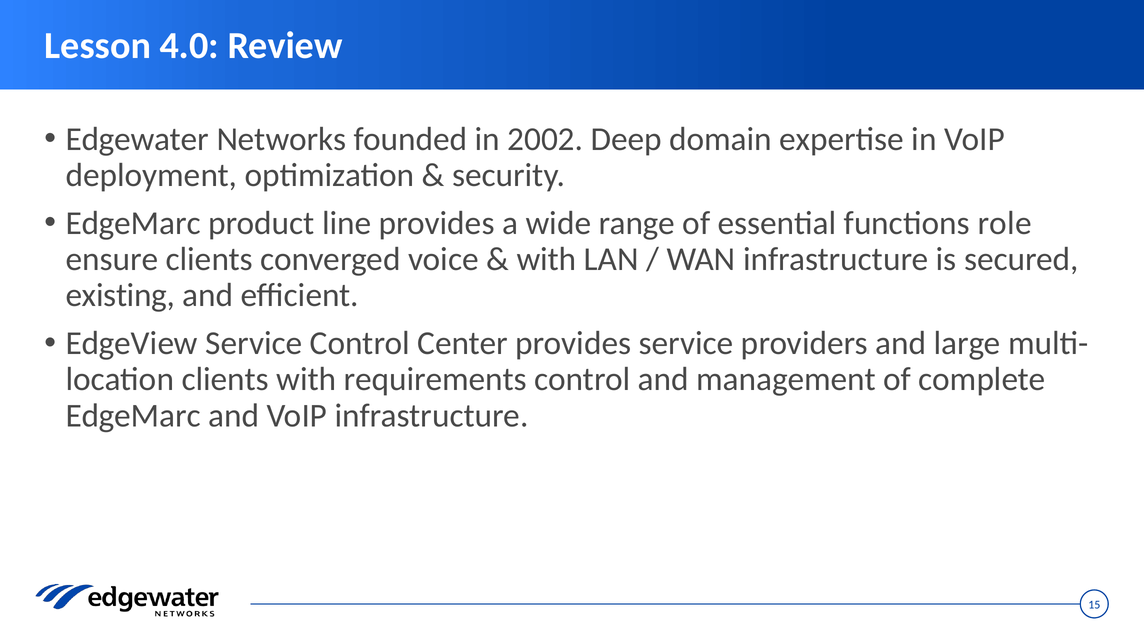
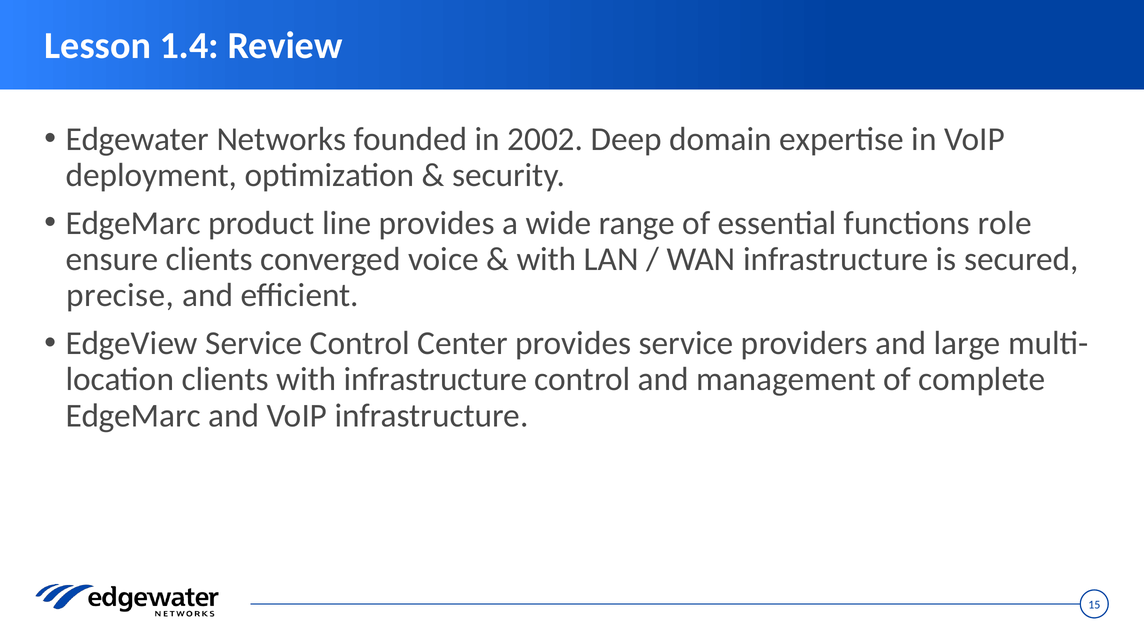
4.0: 4.0 -> 1.4
existing: existing -> precise
with requirements: requirements -> infrastructure
